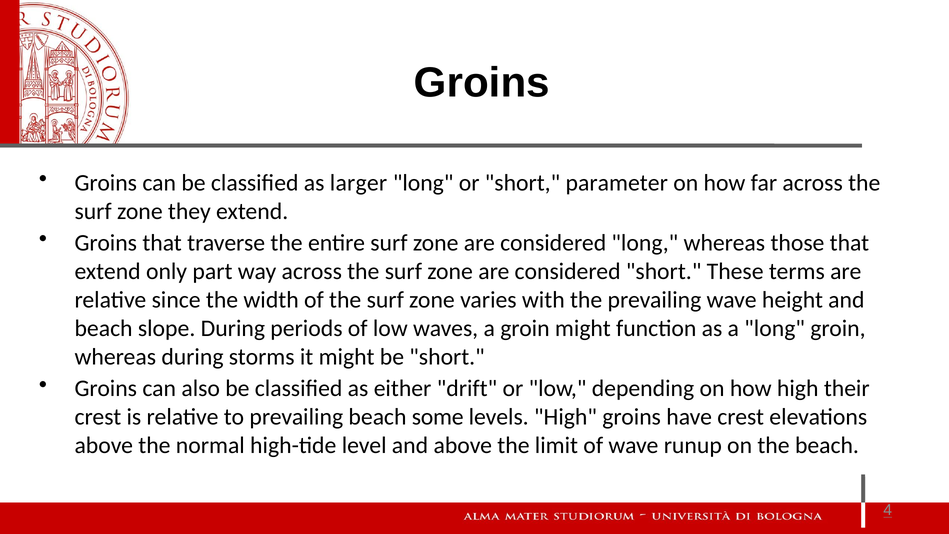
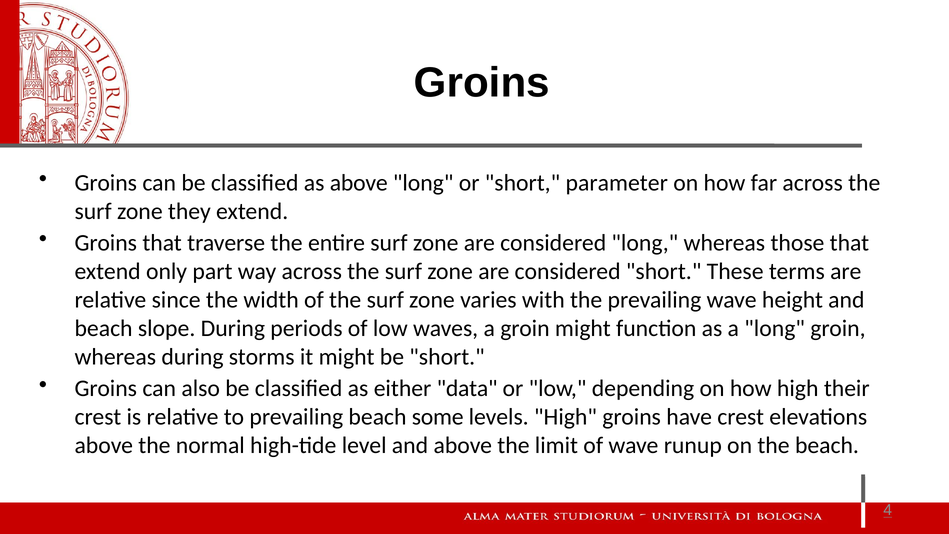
as larger: larger -> above
drift: drift -> data
